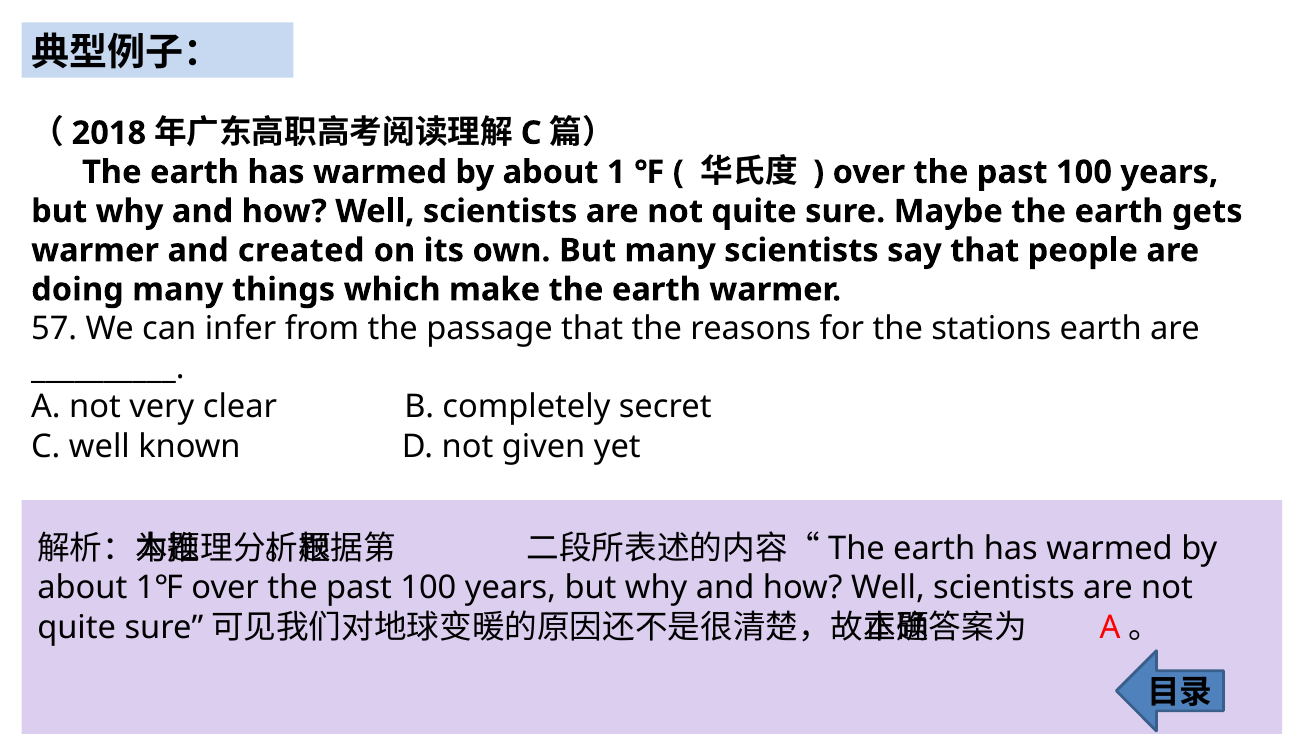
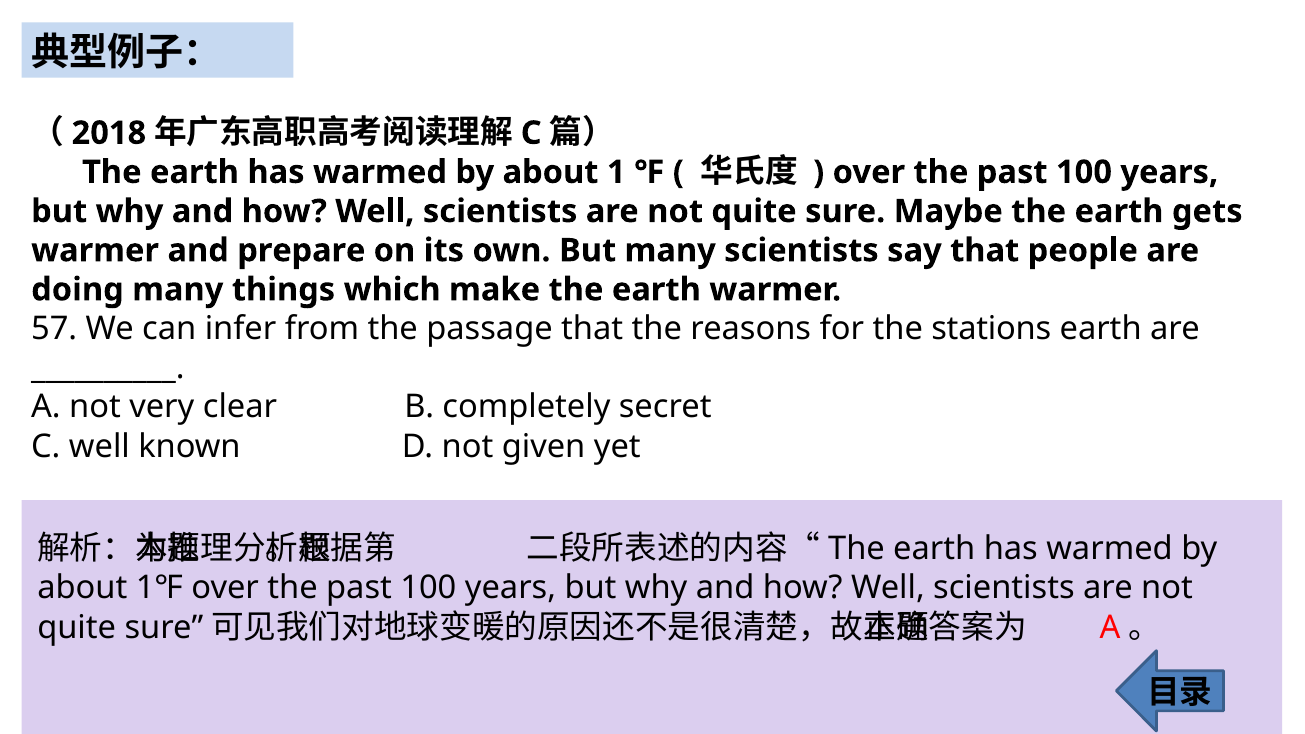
created: created -> prepare
